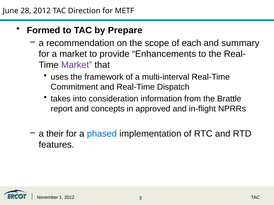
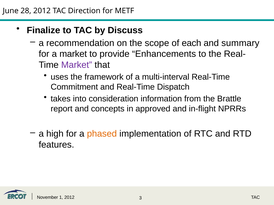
Formed: Formed -> Finalize
Prepare: Prepare -> Discuss
their: their -> high
phased colour: blue -> orange
